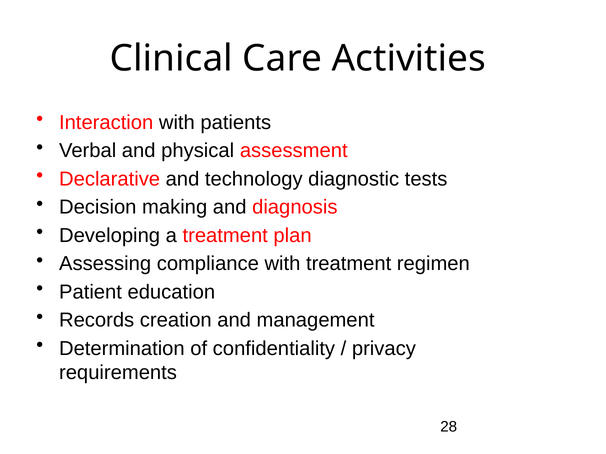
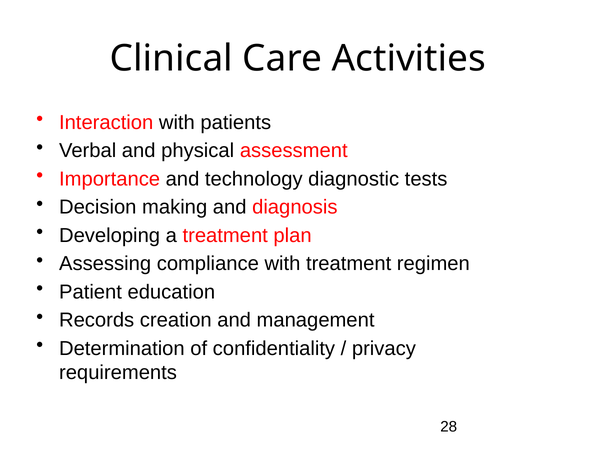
Declarative: Declarative -> Importance
